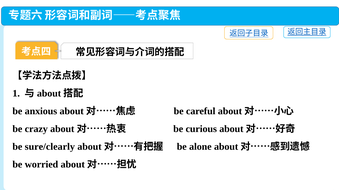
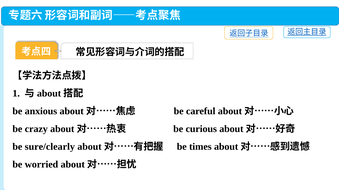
alone: alone -> times
